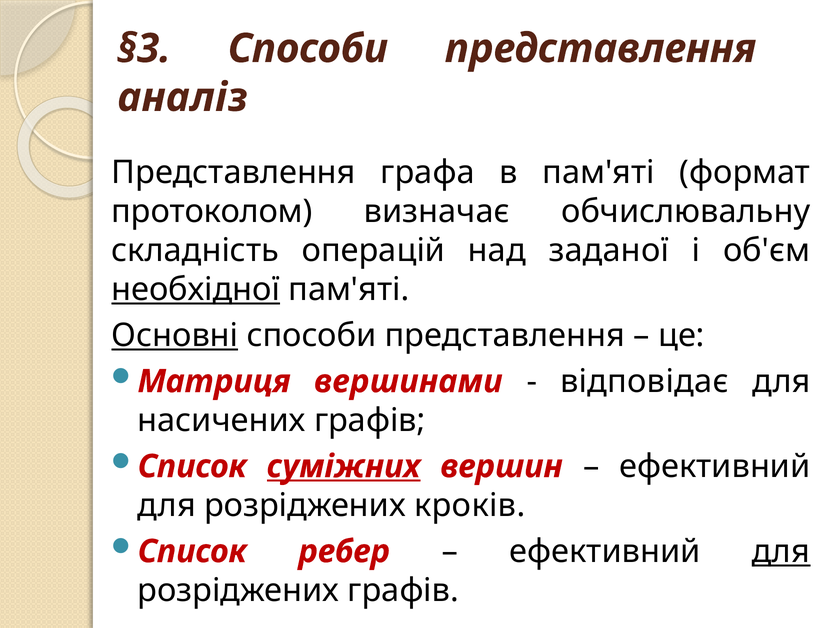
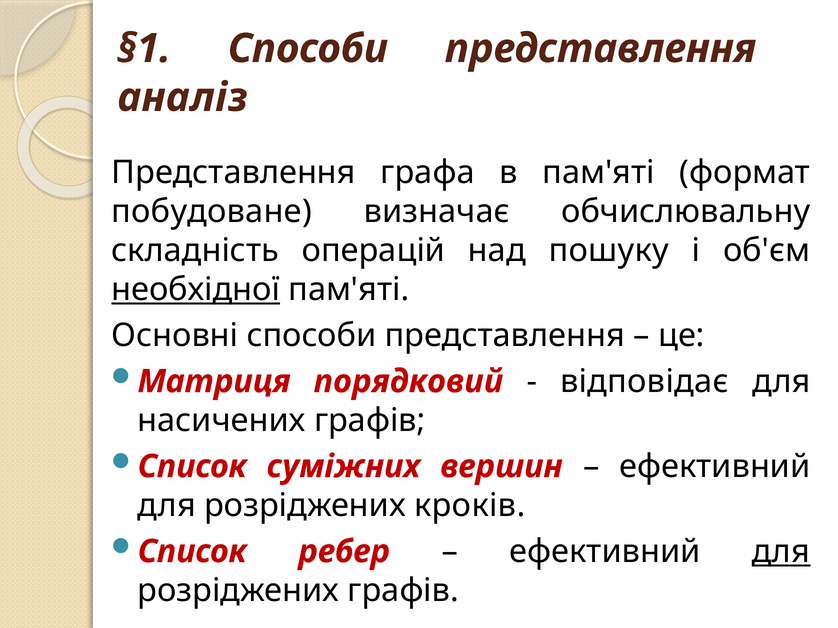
§3: §3 -> §1
протоколом: протоколом -> побудоване
заданої: заданої -> пошуку
Основні underline: present -> none
вершинами: вершинами -> порядковий
суміжних underline: present -> none
